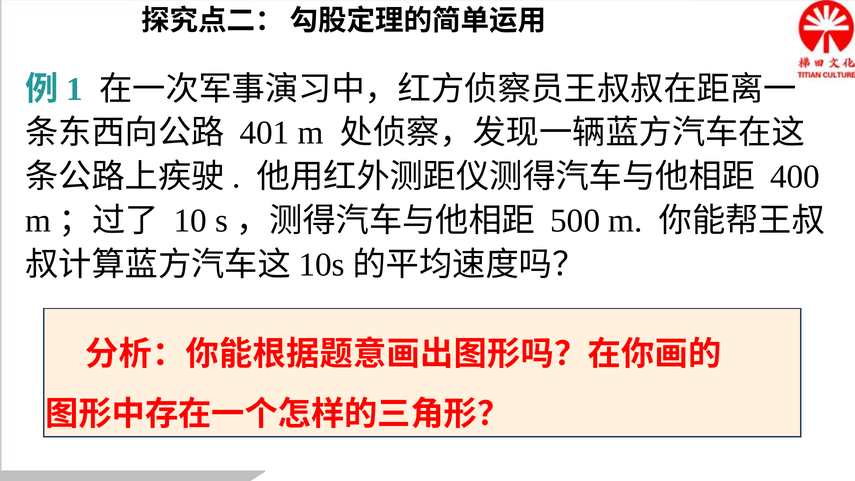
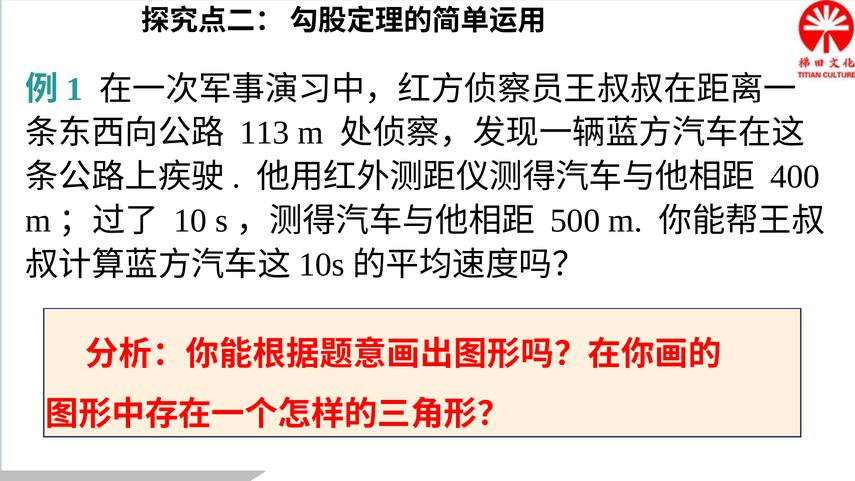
401: 401 -> 113
